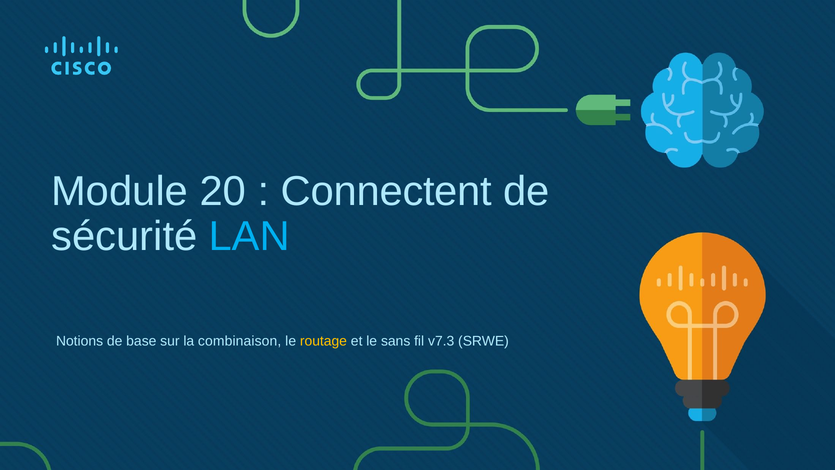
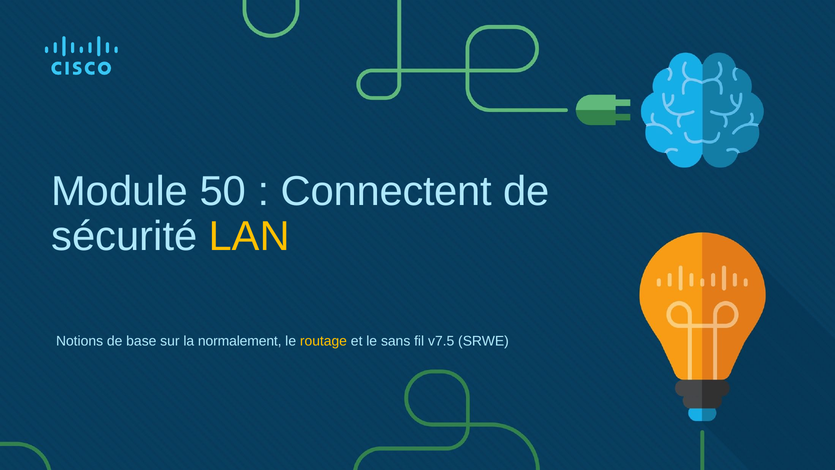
20: 20 -> 50
LAN colour: light blue -> yellow
combinaison: combinaison -> normalement
v7.3: v7.3 -> v7.5
